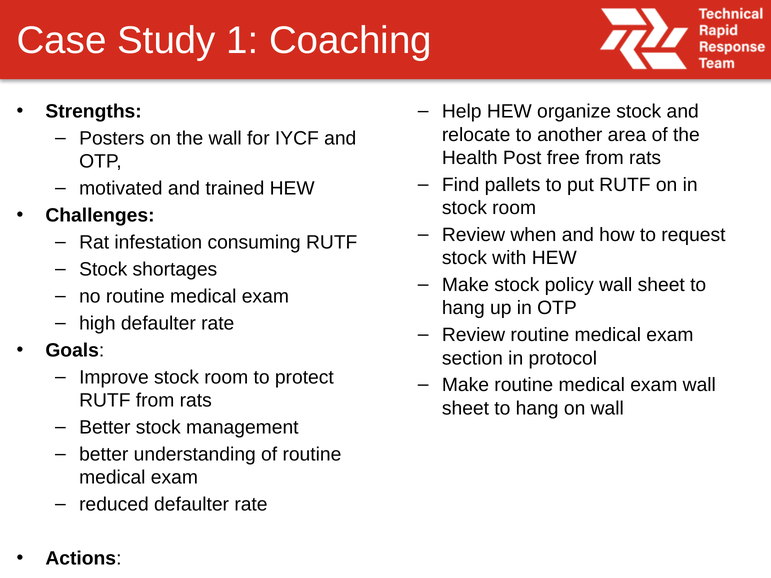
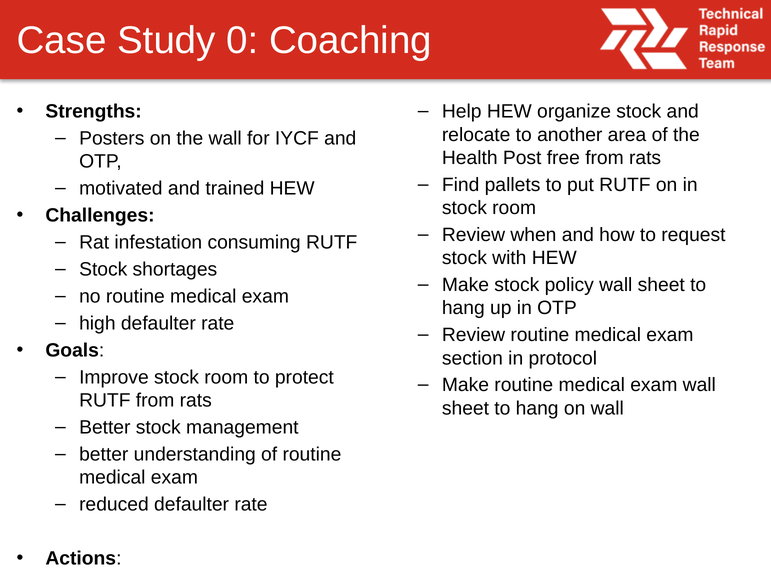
1: 1 -> 0
